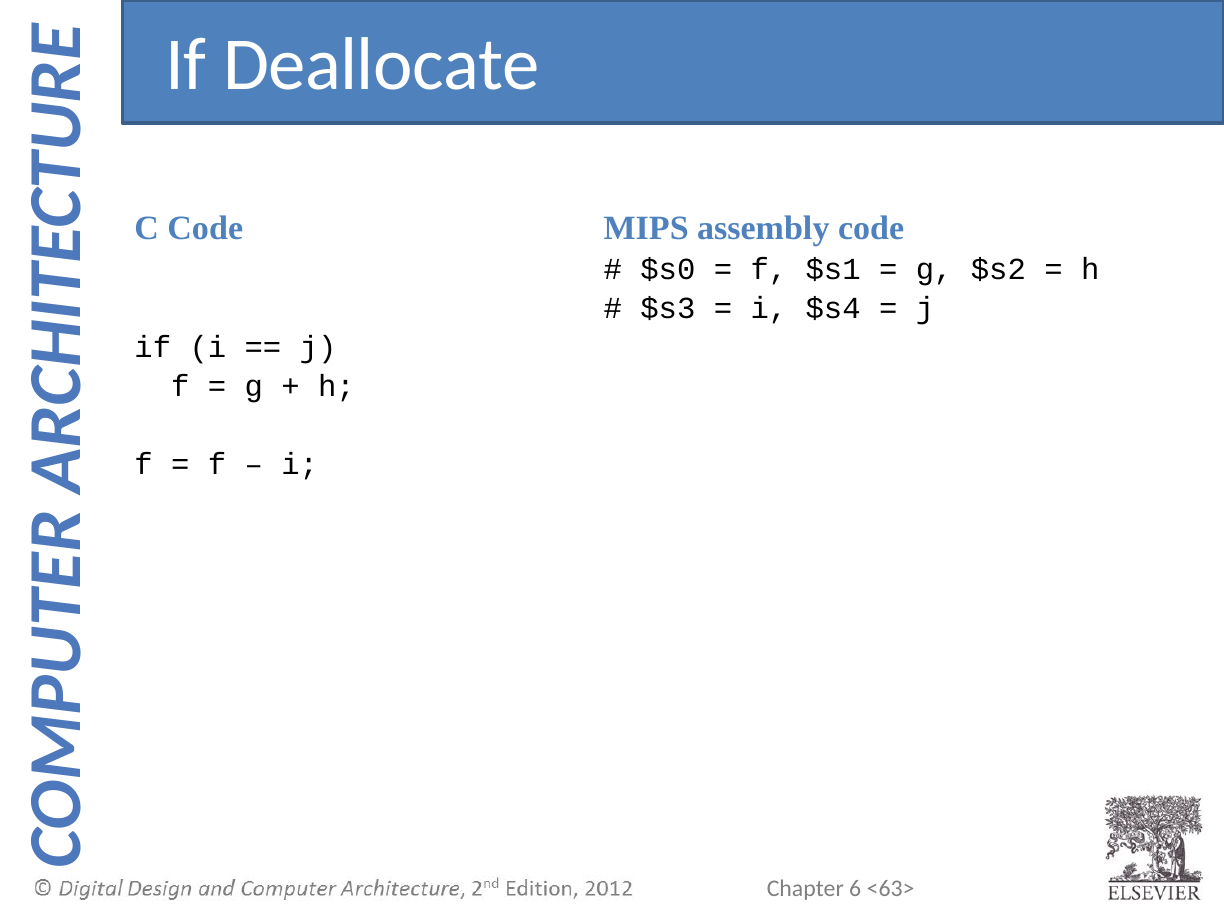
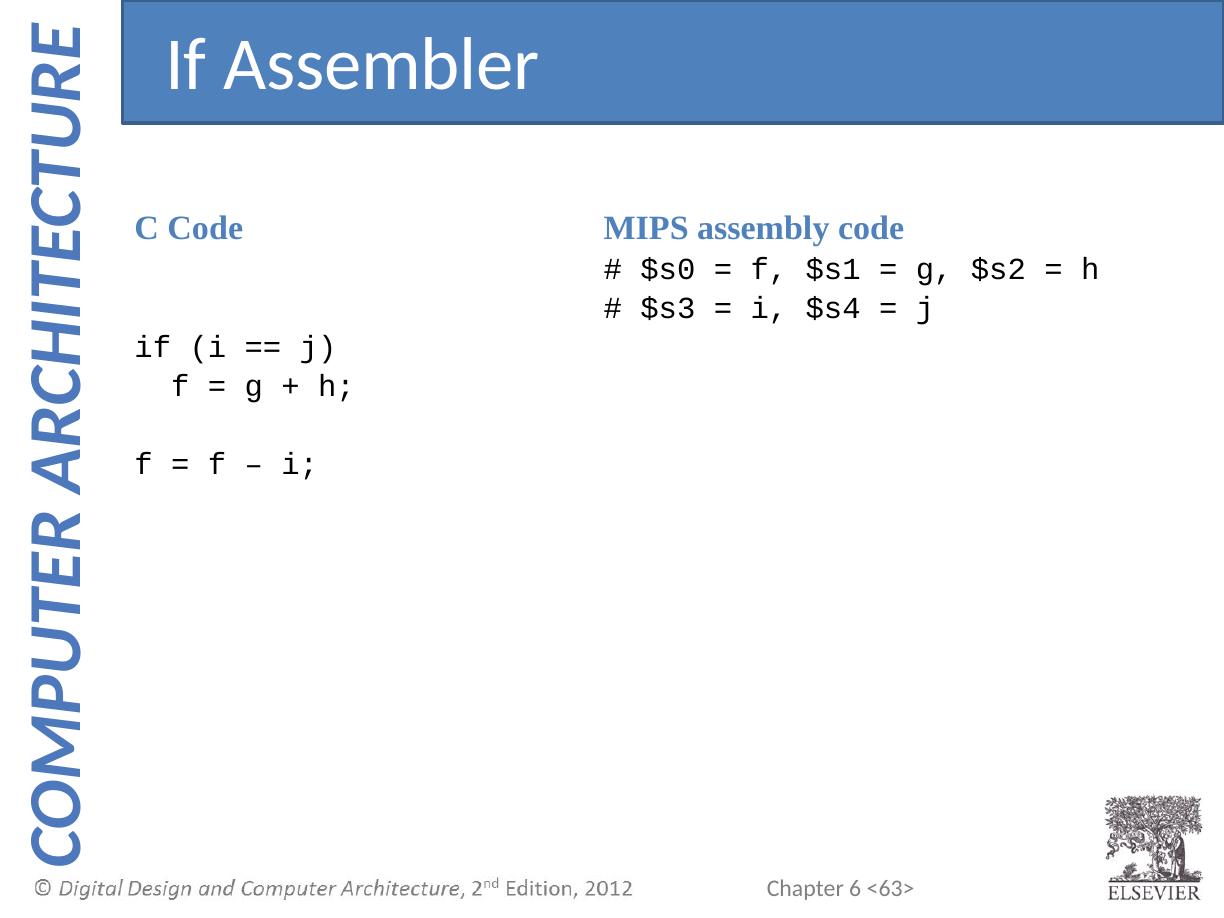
Deallocate: Deallocate -> Assembler
